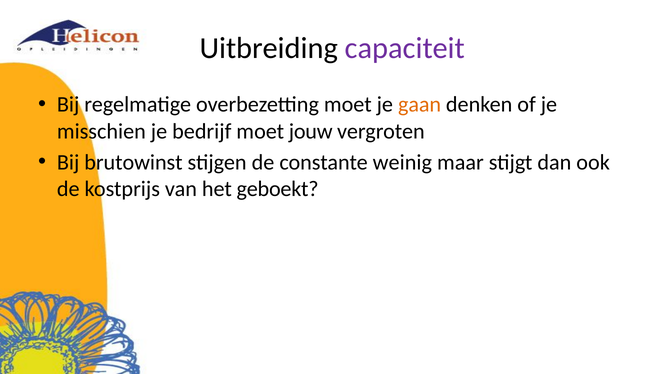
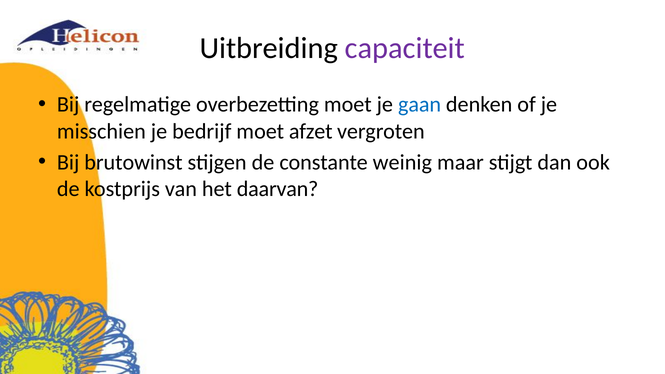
gaan colour: orange -> blue
jouw: jouw -> afzet
geboekt: geboekt -> daarvan
